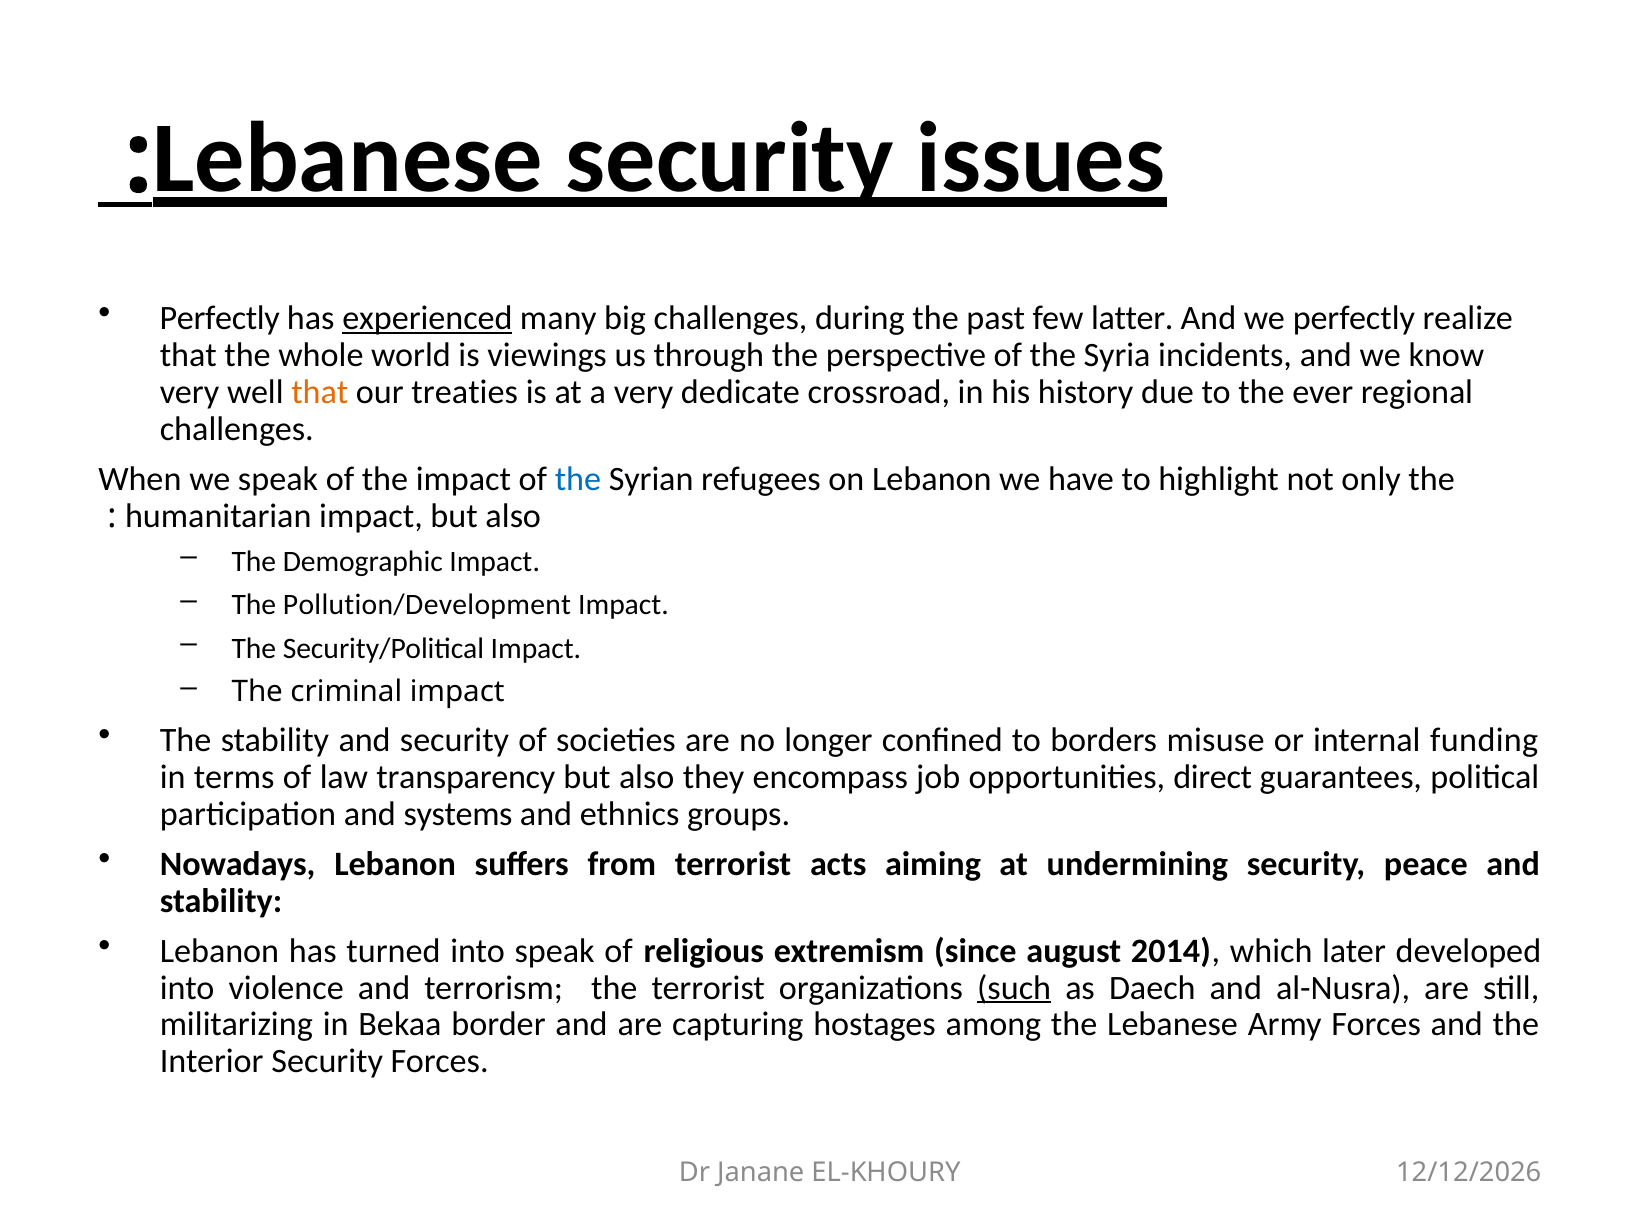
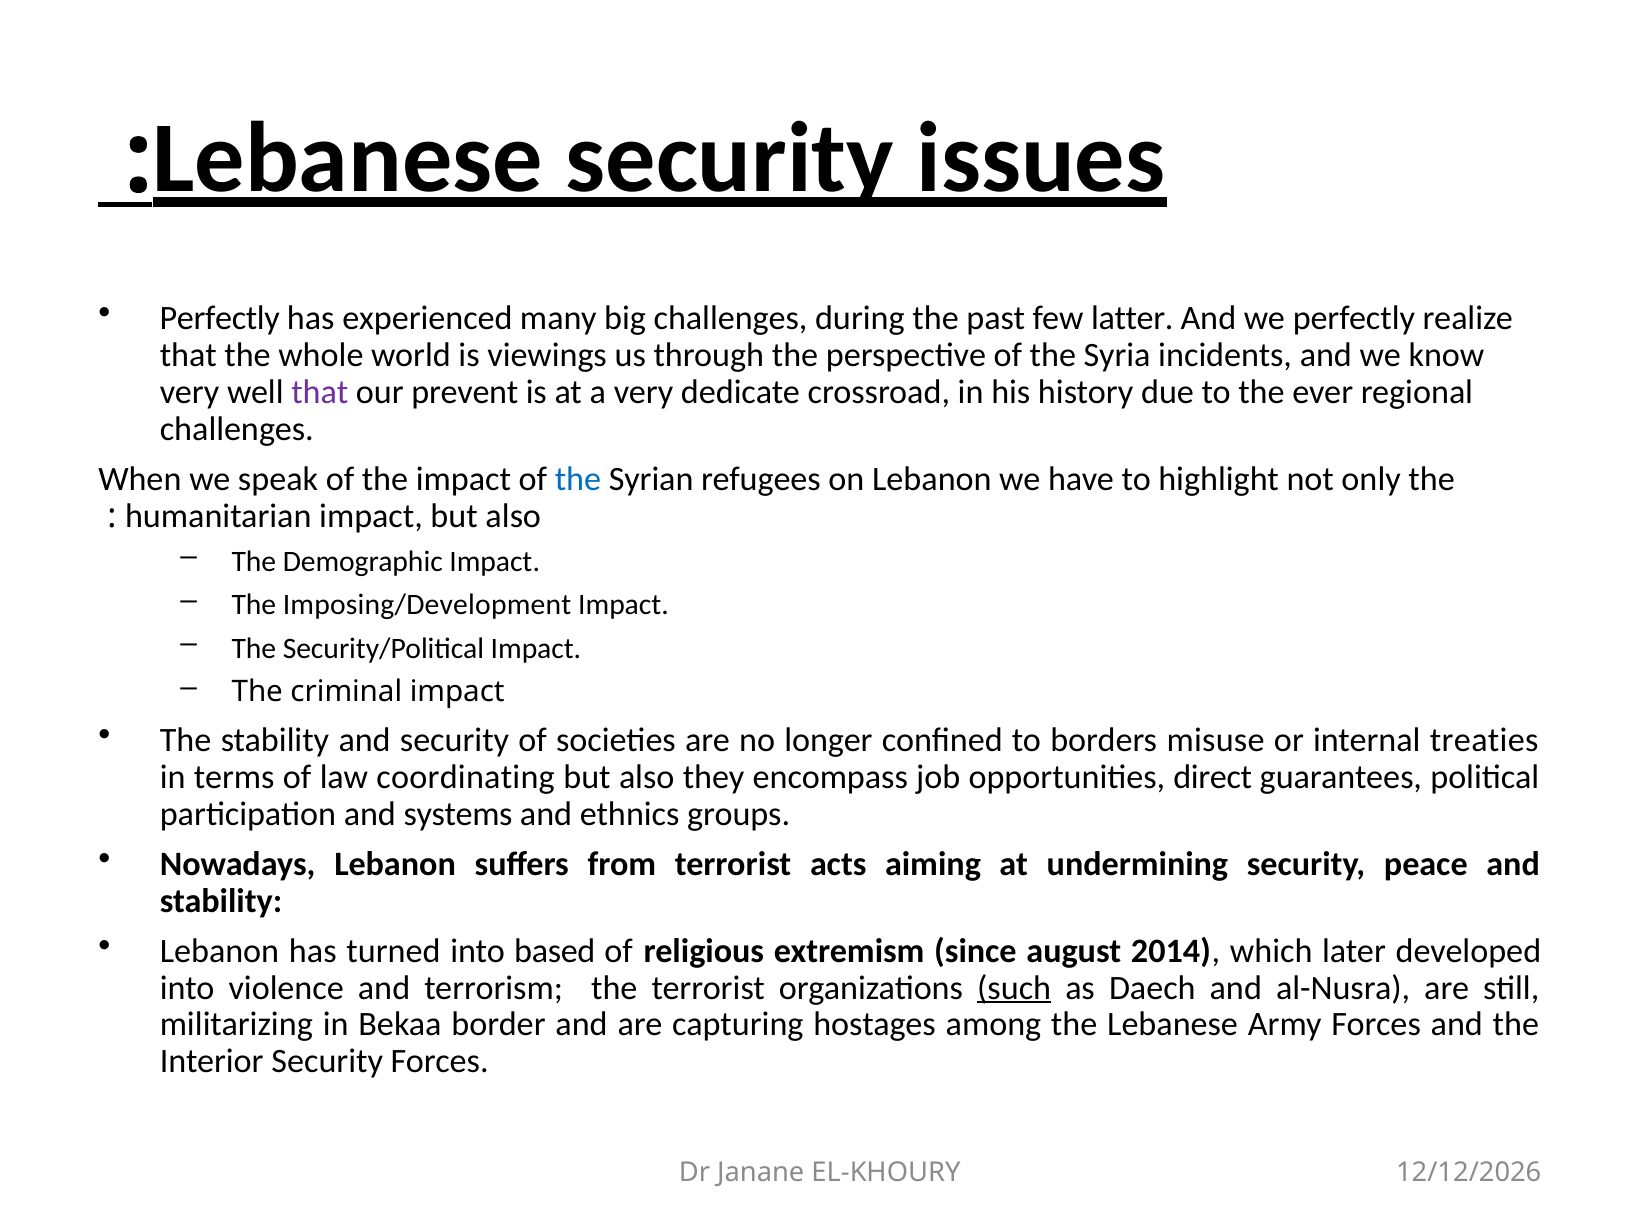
experienced underline: present -> none
that at (320, 392) colour: orange -> purple
treaties: treaties -> prevent
Pollution/Development: Pollution/Development -> Imposing/Development
funding: funding -> treaties
transparency: transparency -> coordinating
into speak: speak -> based
